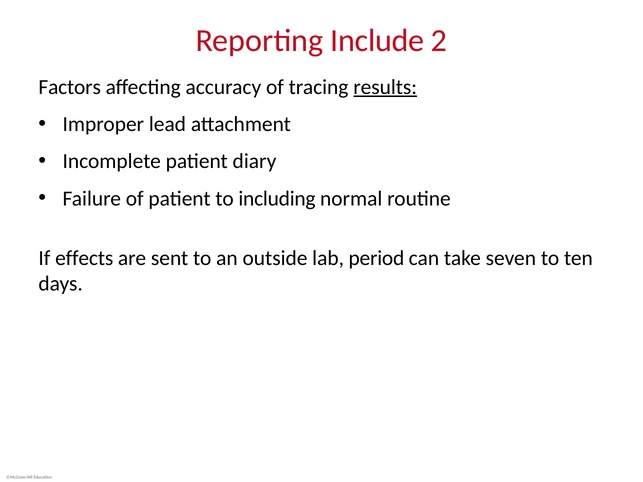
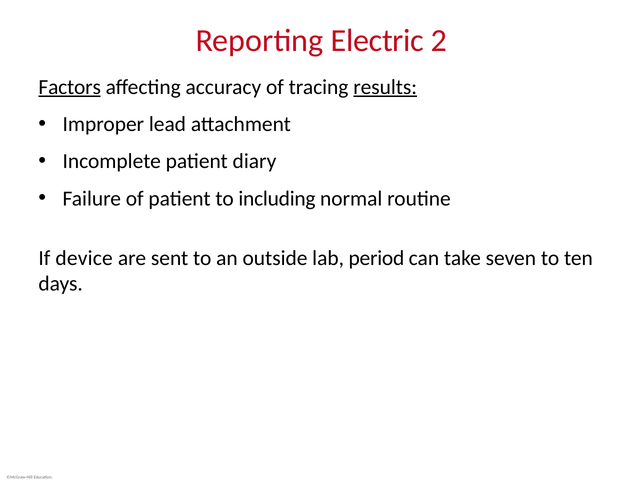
Include: Include -> Electric
Factors underline: none -> present
effects: effects -> device
